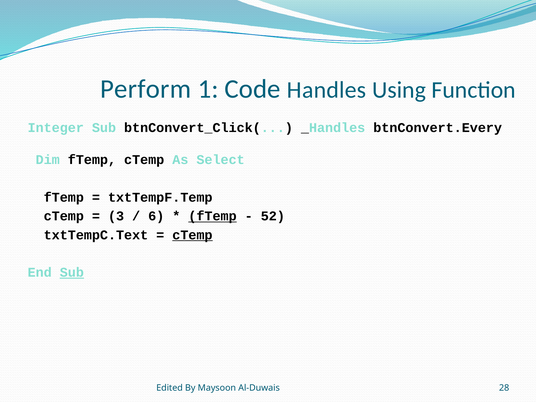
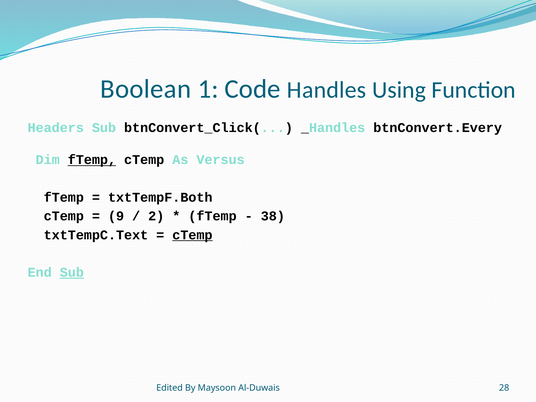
Perform: Perform -> Boolean
Integer: Integer -> Headers
fTemp at (92, 160) underline: none -> present
Select: Select -> Versus
txtTempF.Temp: txtTempF.Temp -> txtTempF.Both
3: 3 -> 9
6: 6 -> 2
fTemp at (213, 216) underline: present -> none
52: 52 -> 38
